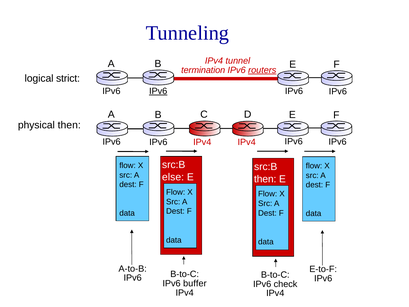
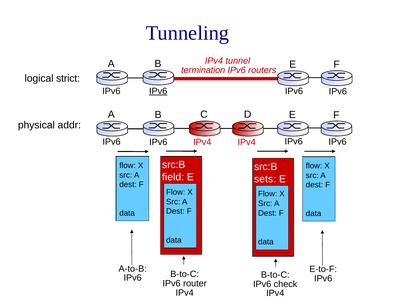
routers underline: present -> none
physical then: then -> addr
else: else -> field
then at (265, 179): then -> sets
buffer: buffer -> router
